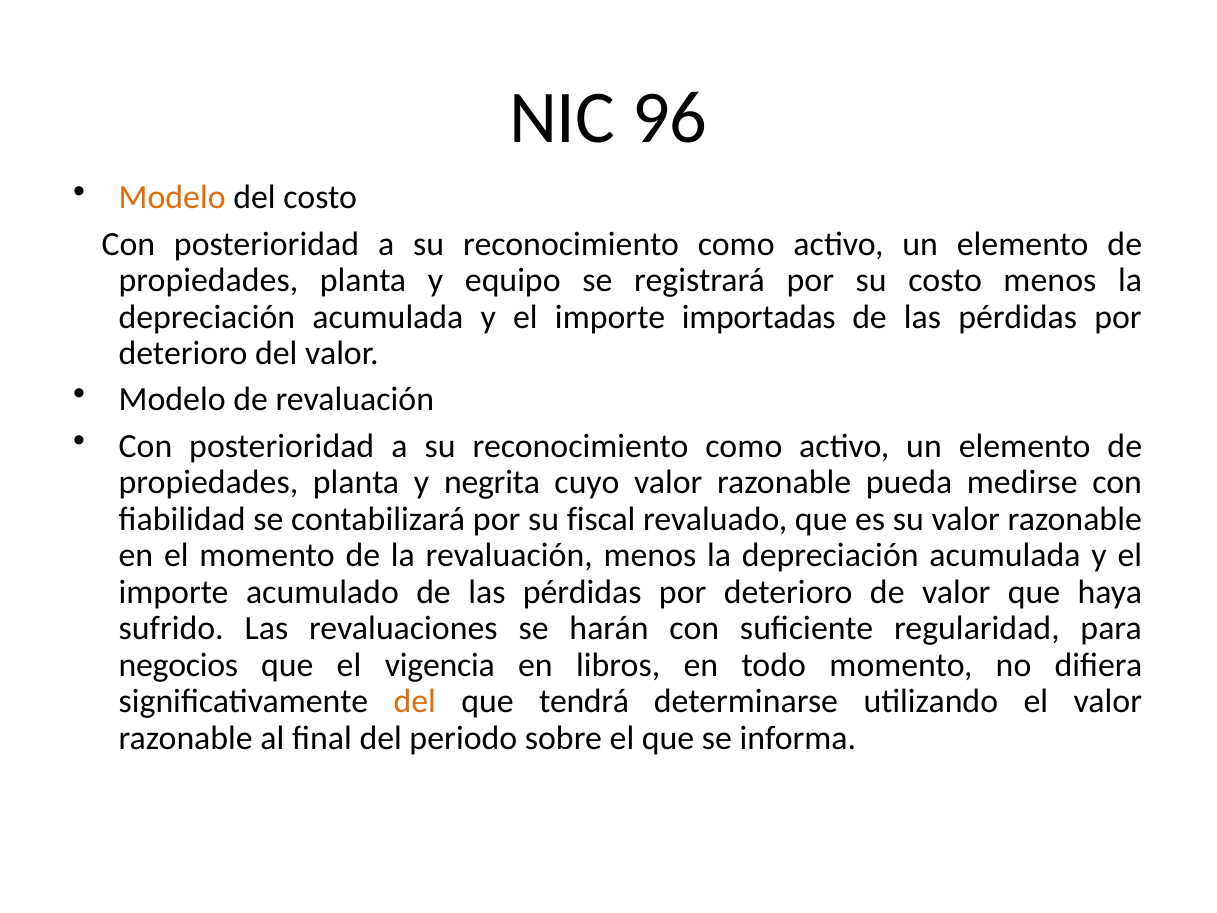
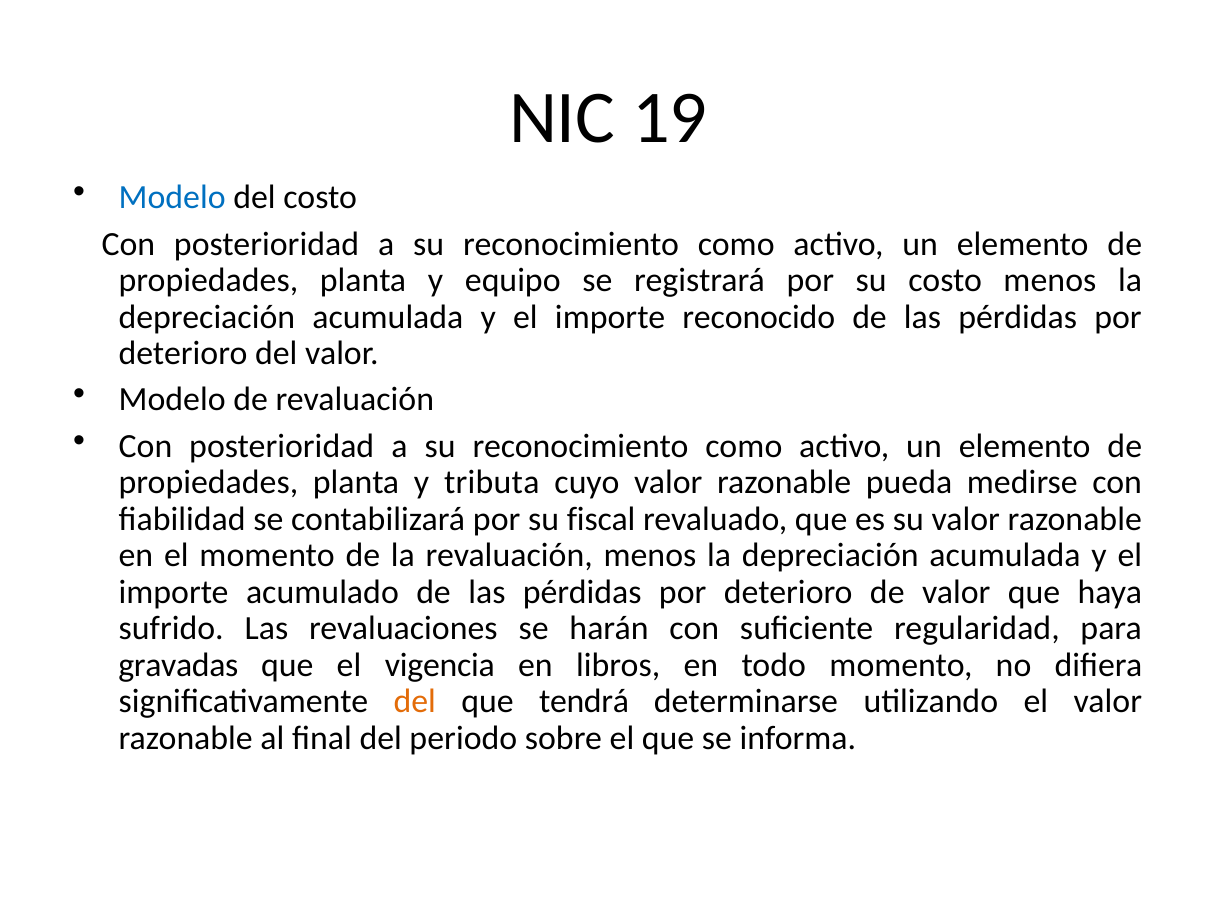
96: 96 -> 19
Modelo at (172, 198) colour: orange -> blue
importadas: importadas -> reconocido
negrita: negrita -> tributa
negocios: negocios -> gravadas
